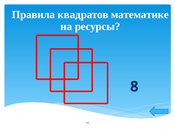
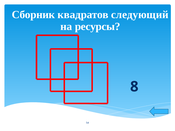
Правила: Правила -> Сборник
математике: математике -> следующий
